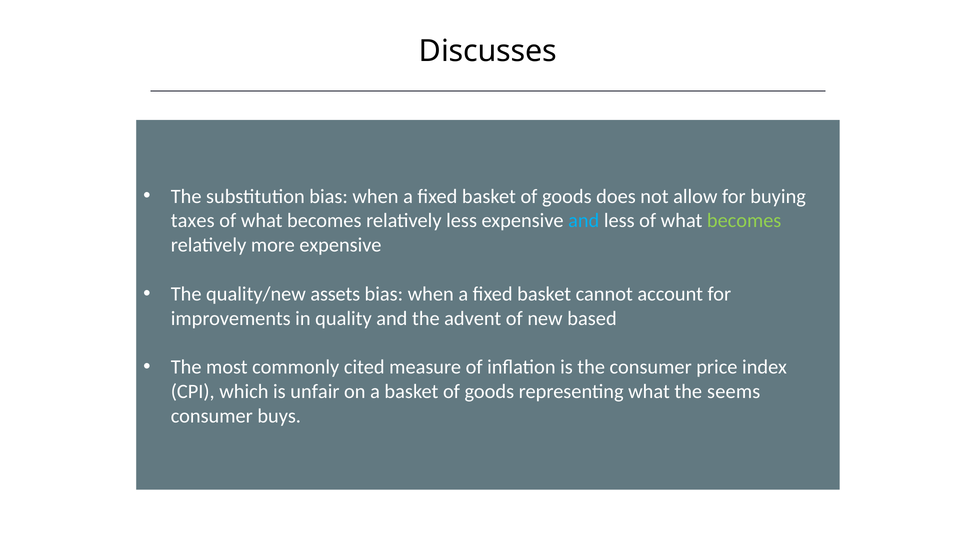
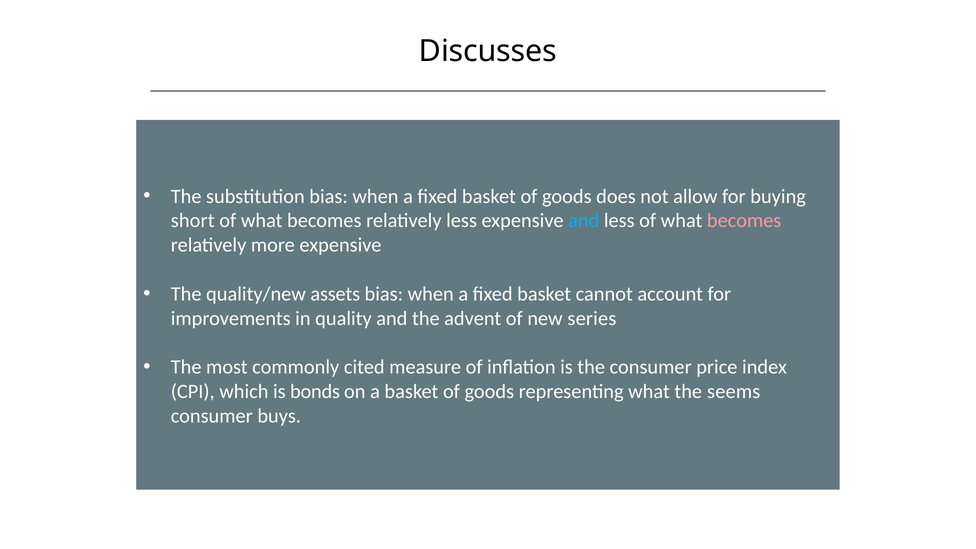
taxes: taxes -> short
becomes at (744, 221) colour: light green -> pink
based: based -> series
unfair: unfair -> bonds
